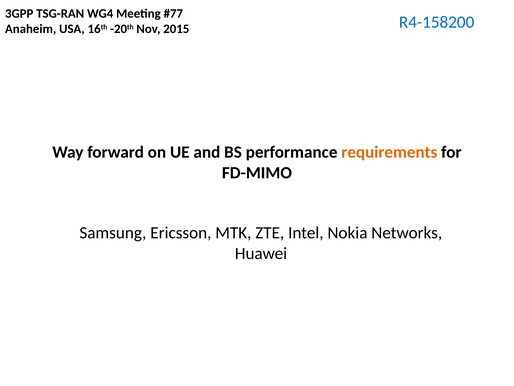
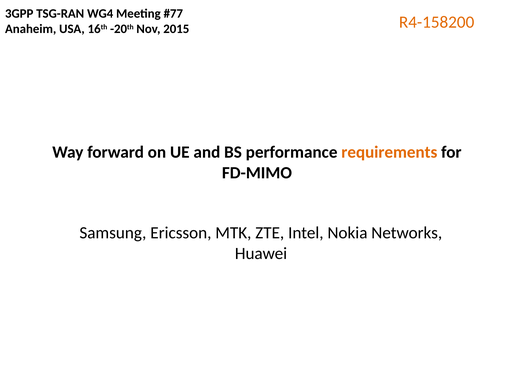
R4-158200 colour: blue -> orange
